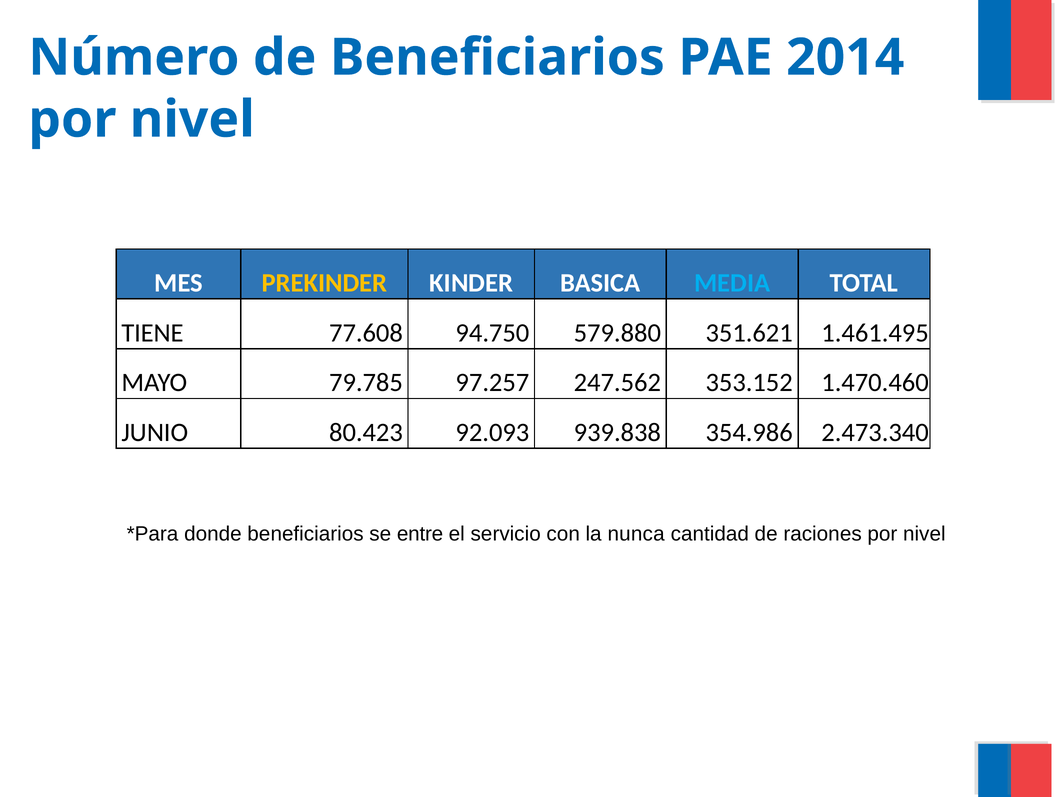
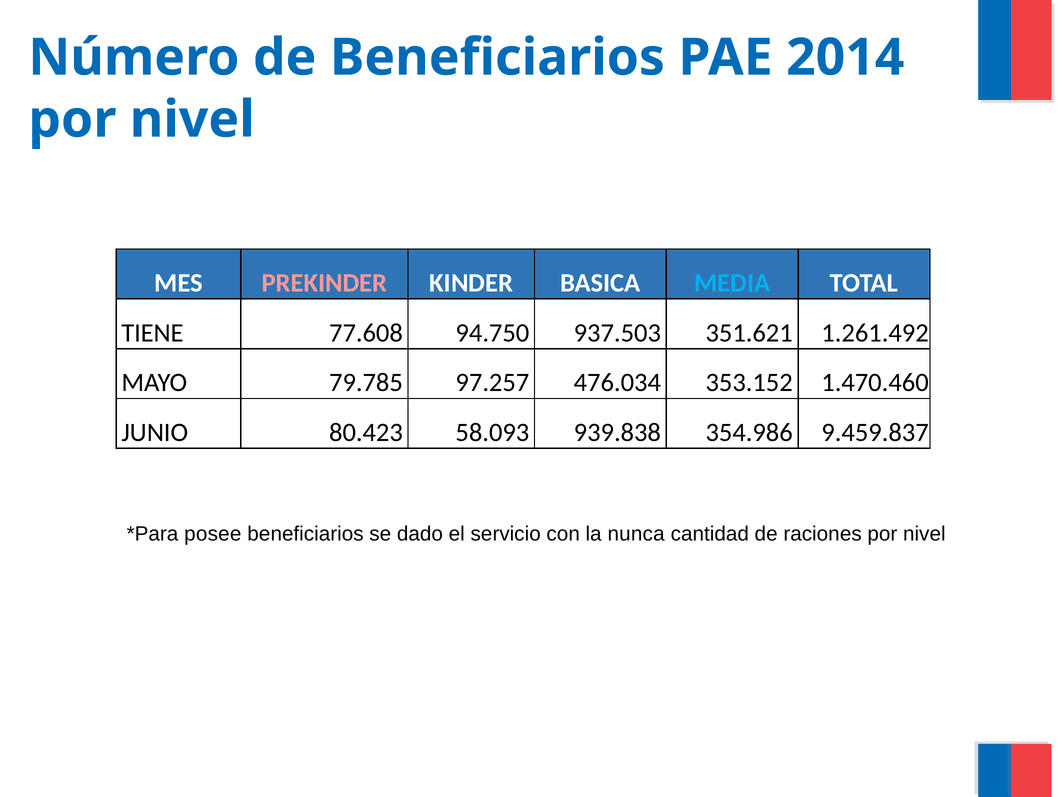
PREKINDER colour: yellow -> pink
579.880: 579.880 -> 937.503
1.461.495: 1.461.495 -> 1.261.492
247.562: 247.562 -> 476.034
92.093: 92.093 -> 58.093
2.473.340: 2.473.340 -> 9.459.837
donde: donde -> posee
entre: entre -> dado
